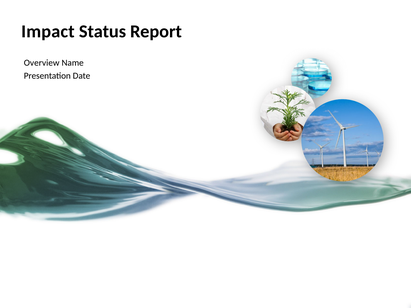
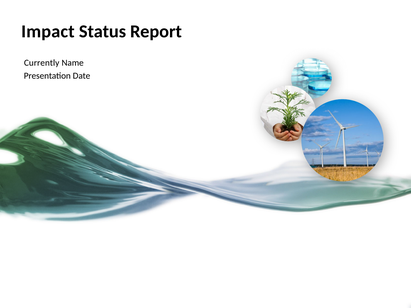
Overview: Overview -> Currently
